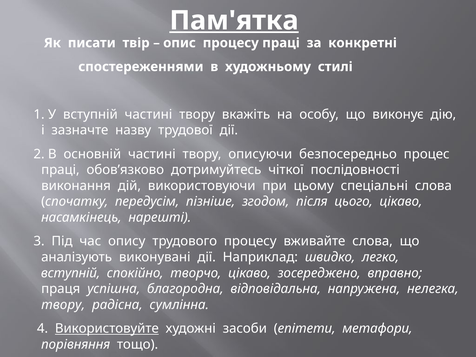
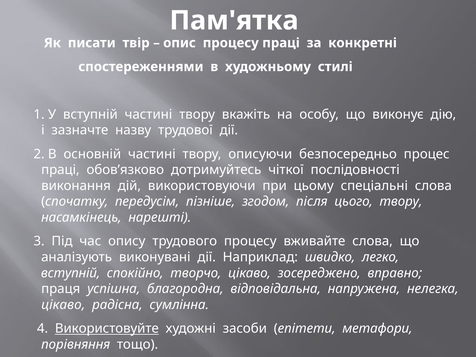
Пам'ятка underline: present -> none
цього цікаво: цікаво -> твору
твору at (63, 305): твору -> цікаво
